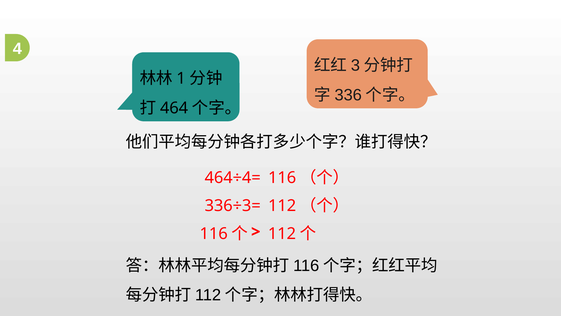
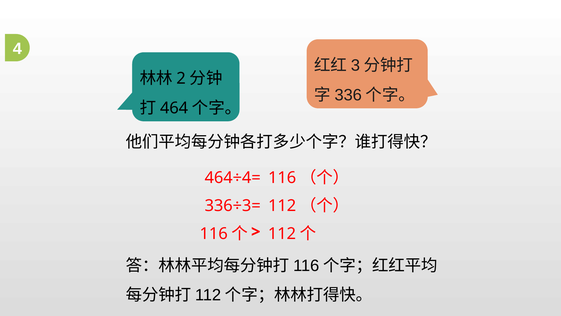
1: 1 -> 2
